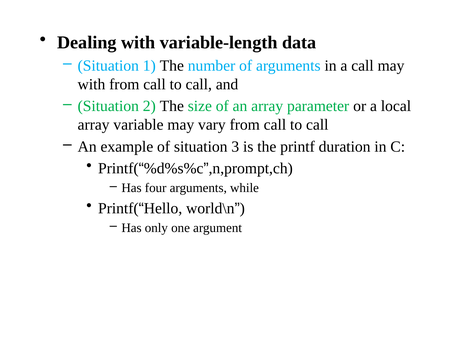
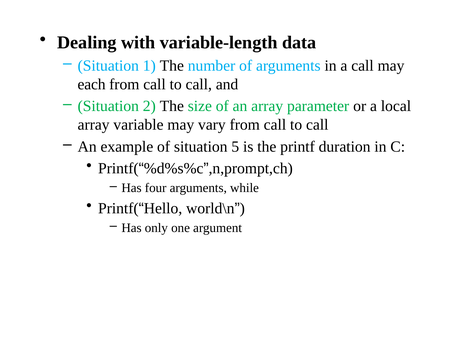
with at (91, 84): with -> each
3: 3 -> 5
